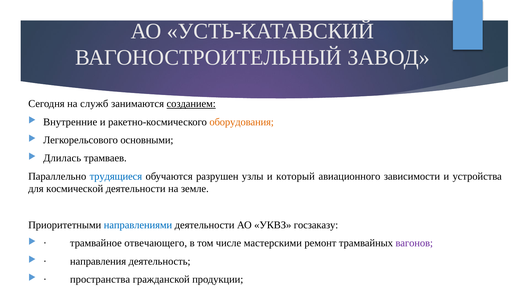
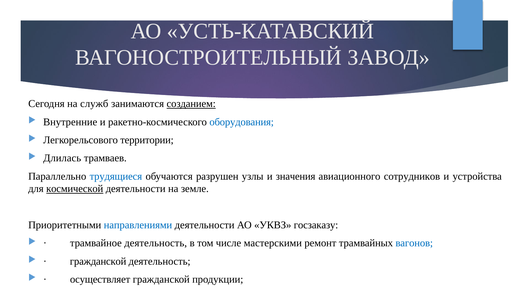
оборудования colour: orange -> blue
основными: основными -> территории
который: который -> значения
зависимости: зависимости -> сотрудников
космической underline: none -> present
трамвайное отвечающего: отвечающего -> деятельность
вагонов colour: purple -> blue
направления at (98, 261): направления -> гражданской
пространства: пространства -> осуществляет
